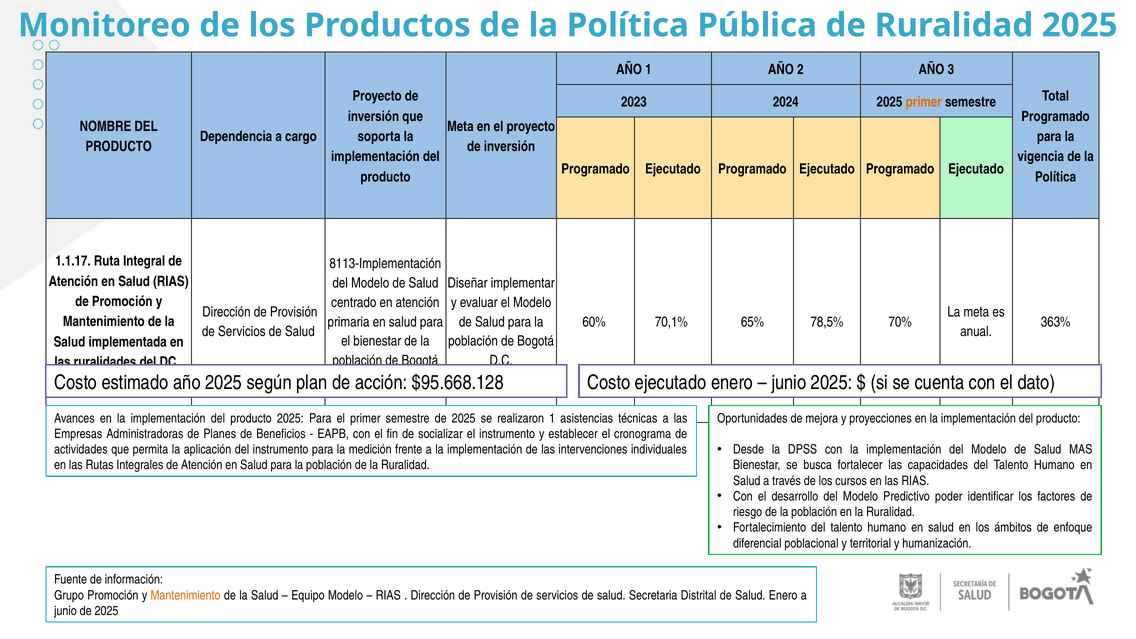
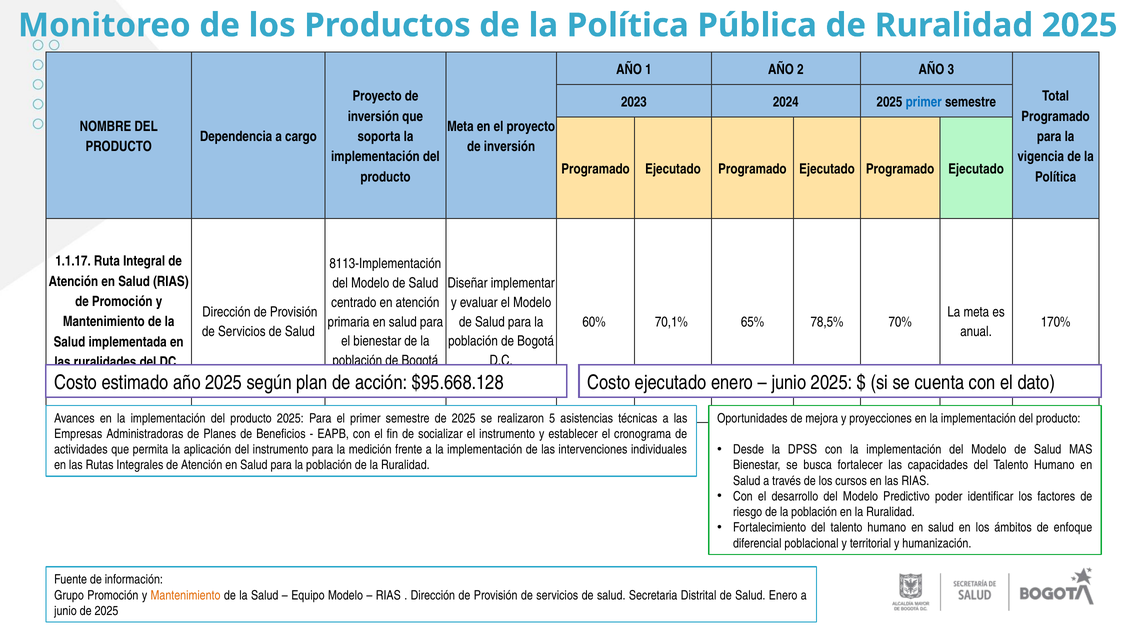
primer at (924, 102) colour: orange -> blue
363%: 363% -> 170%
realizaron 1: 1 -> 5
